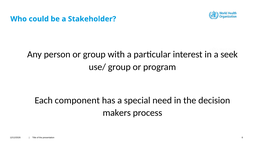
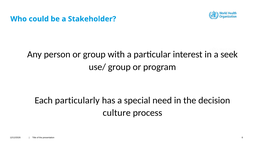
component: component -> particularly
makers: makers -> culture
